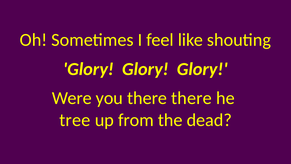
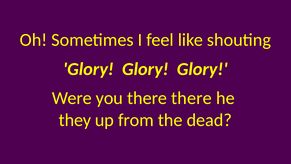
tree: tree -> they
